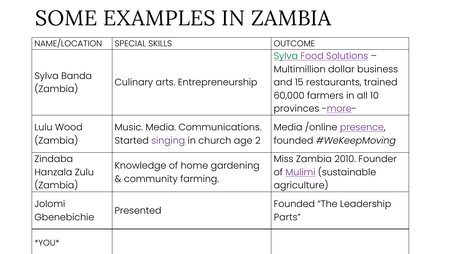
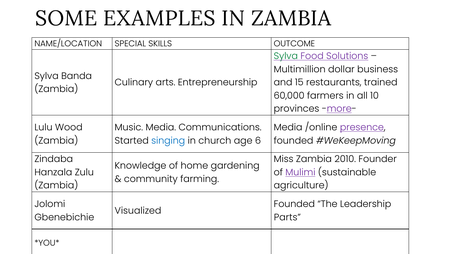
singing colour: purple -> blue
2: 2 -> 6
Presented: Presented -> Visualized
